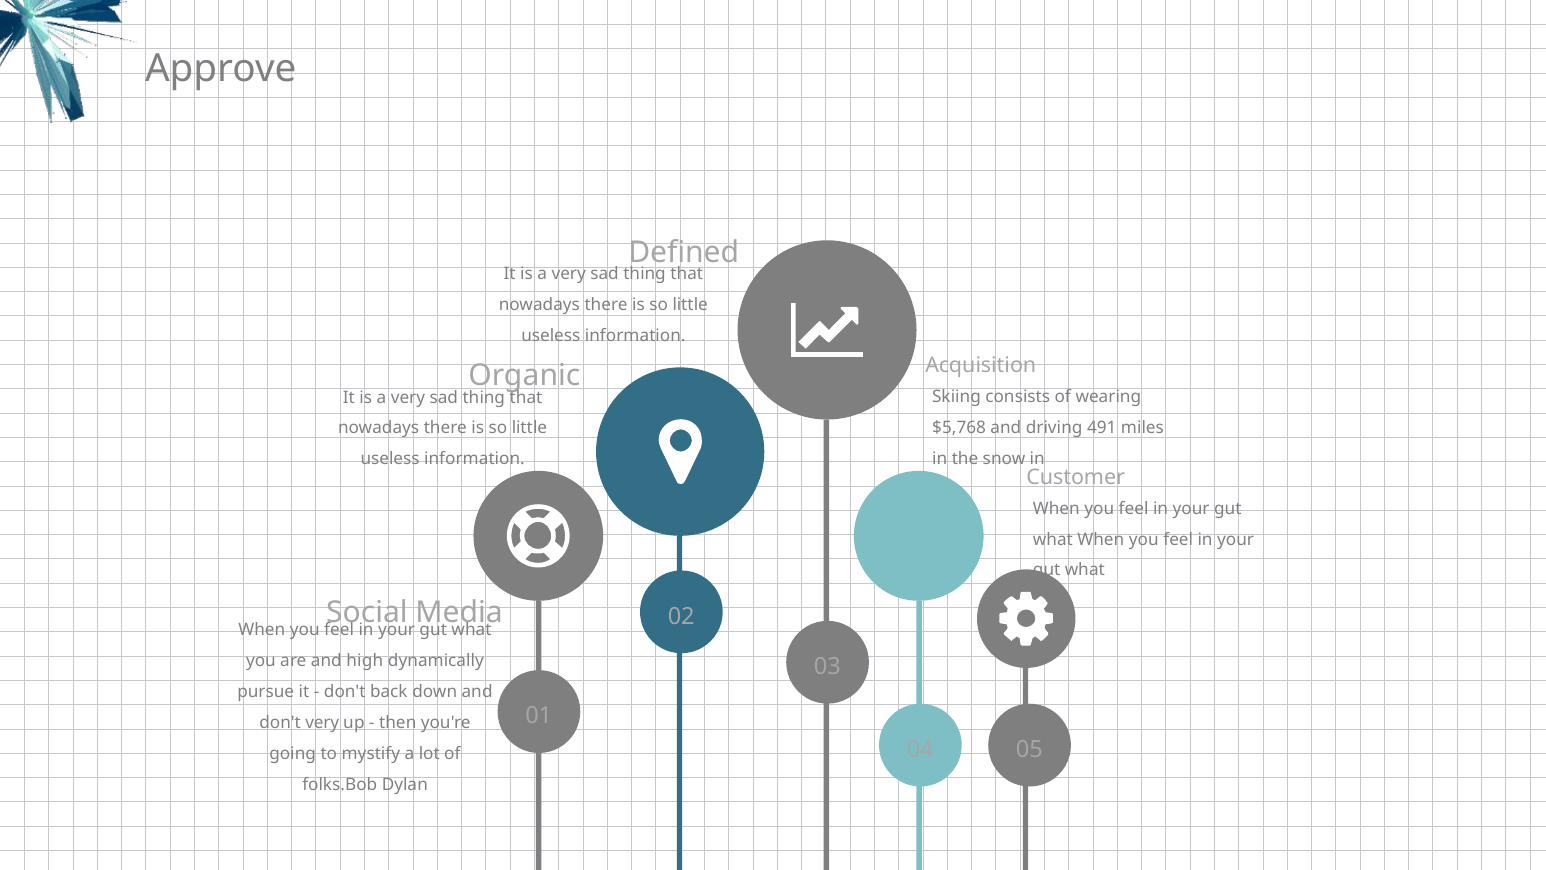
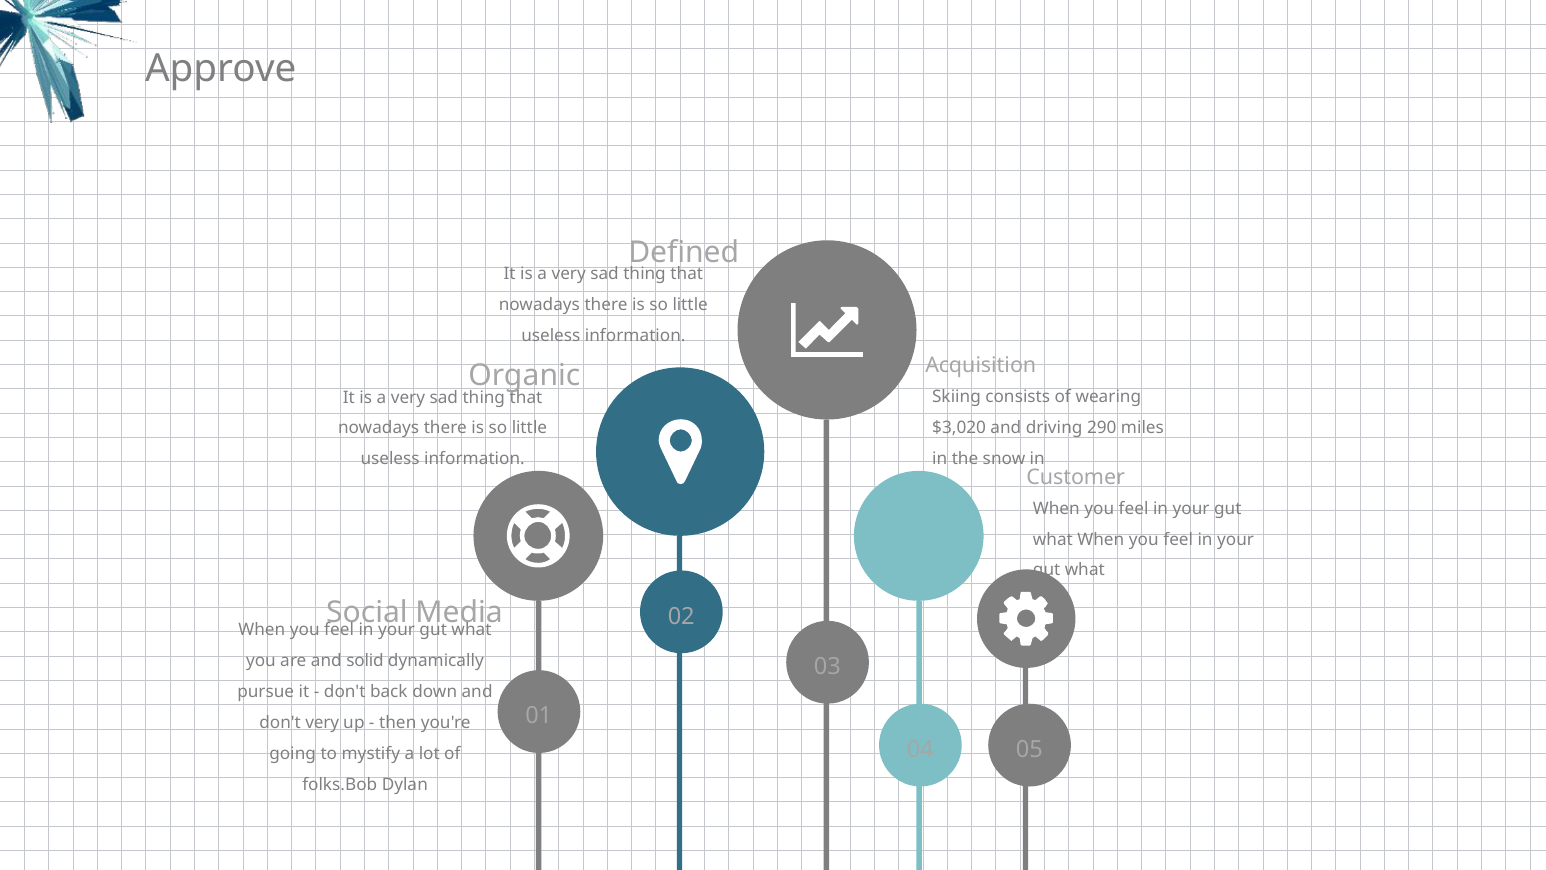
$5,768: $5,768 -> $3,020
491: 491 -> 290
high: high -> solid
